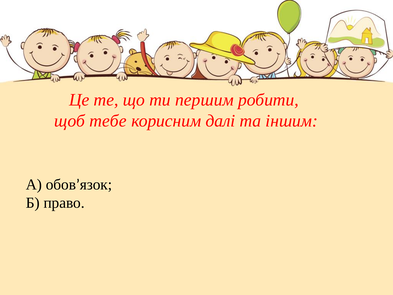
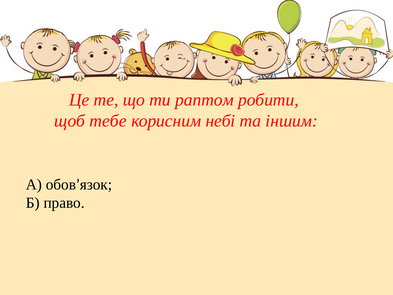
першим: першим -> раптом
далі: далі -> небі
